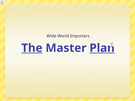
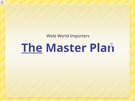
Plan underline: present -> none
